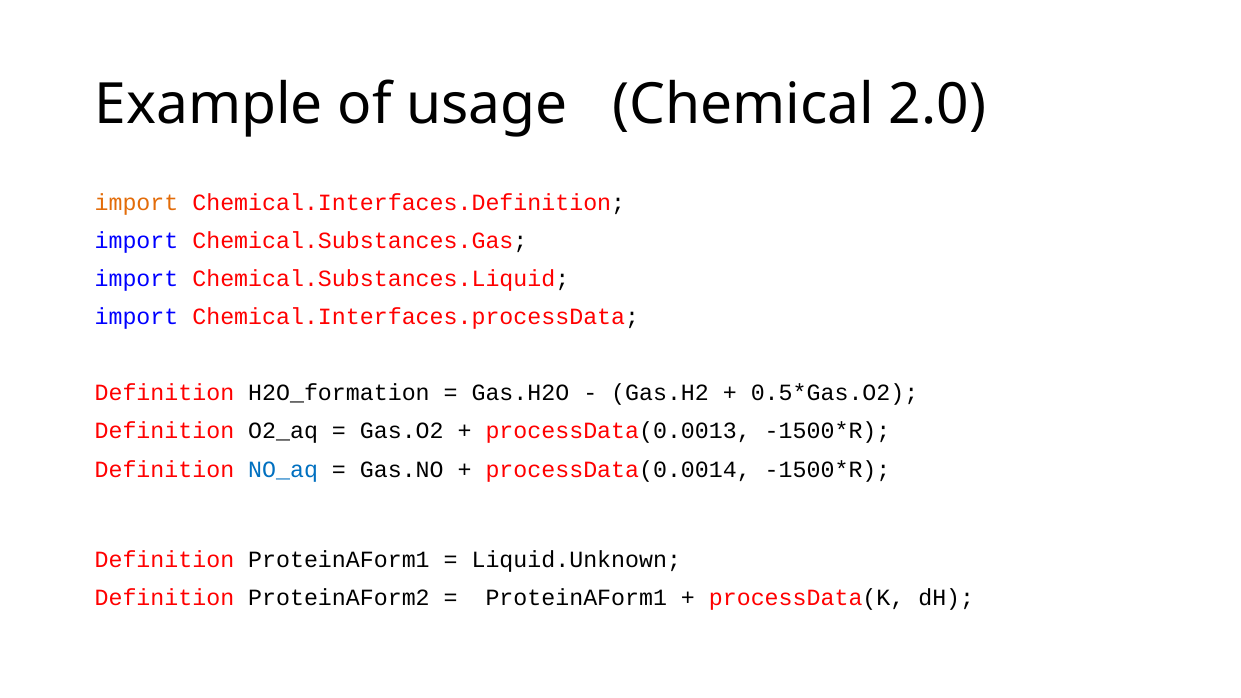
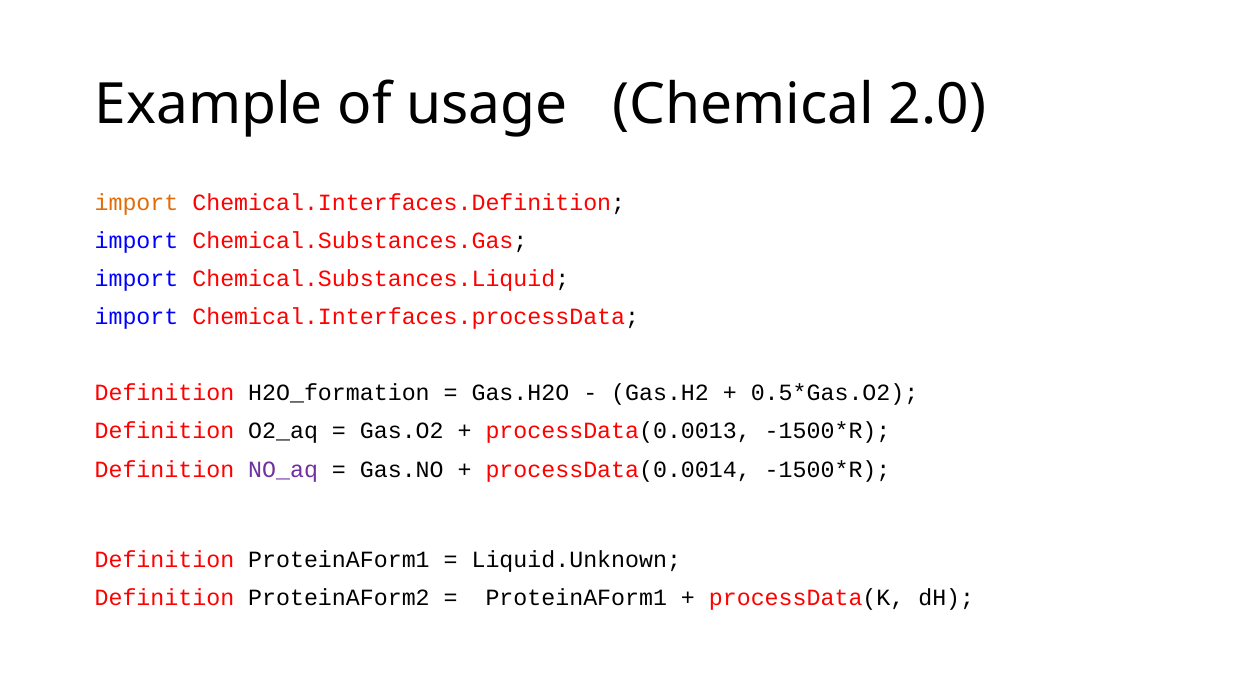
NO_aq colour: blue -> purple
